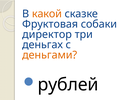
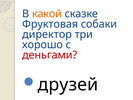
деньгах: деньгах -> хорошо
деньгами colour: orange -> red
рублей: рублей -> друзей
